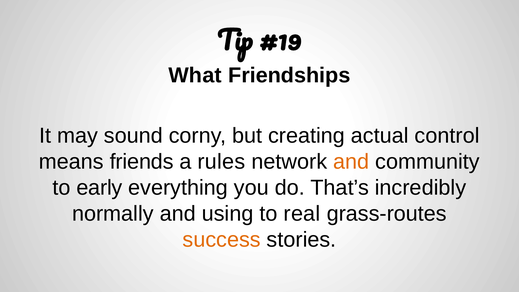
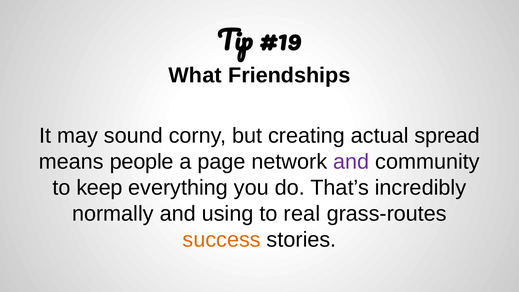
control: control -> spread
friends: friends -> people
rules: rules -> page
and at (351, 162) colour: orange -> purple
early: early -> keep
